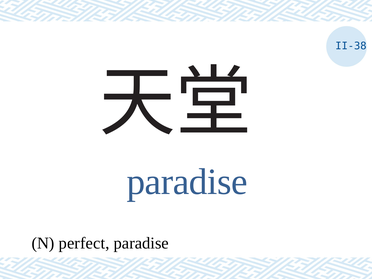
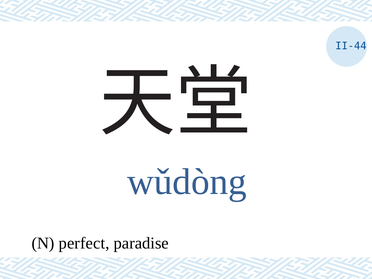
II-38: II-38 -> II-44
paradise at (187, 182): paradise -> wǔdòng
